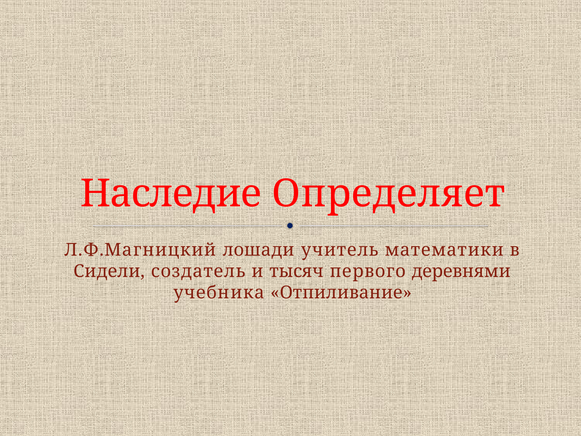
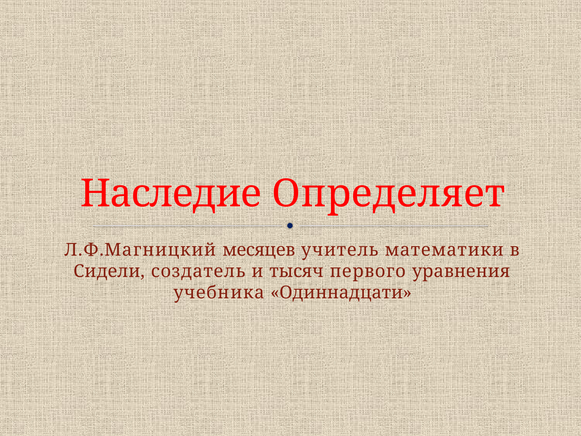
лошади: лошади -> месяцев
деревнями: деревнями -> уравнения
Отпиливание: Отпиливание -> Одиннадцати
